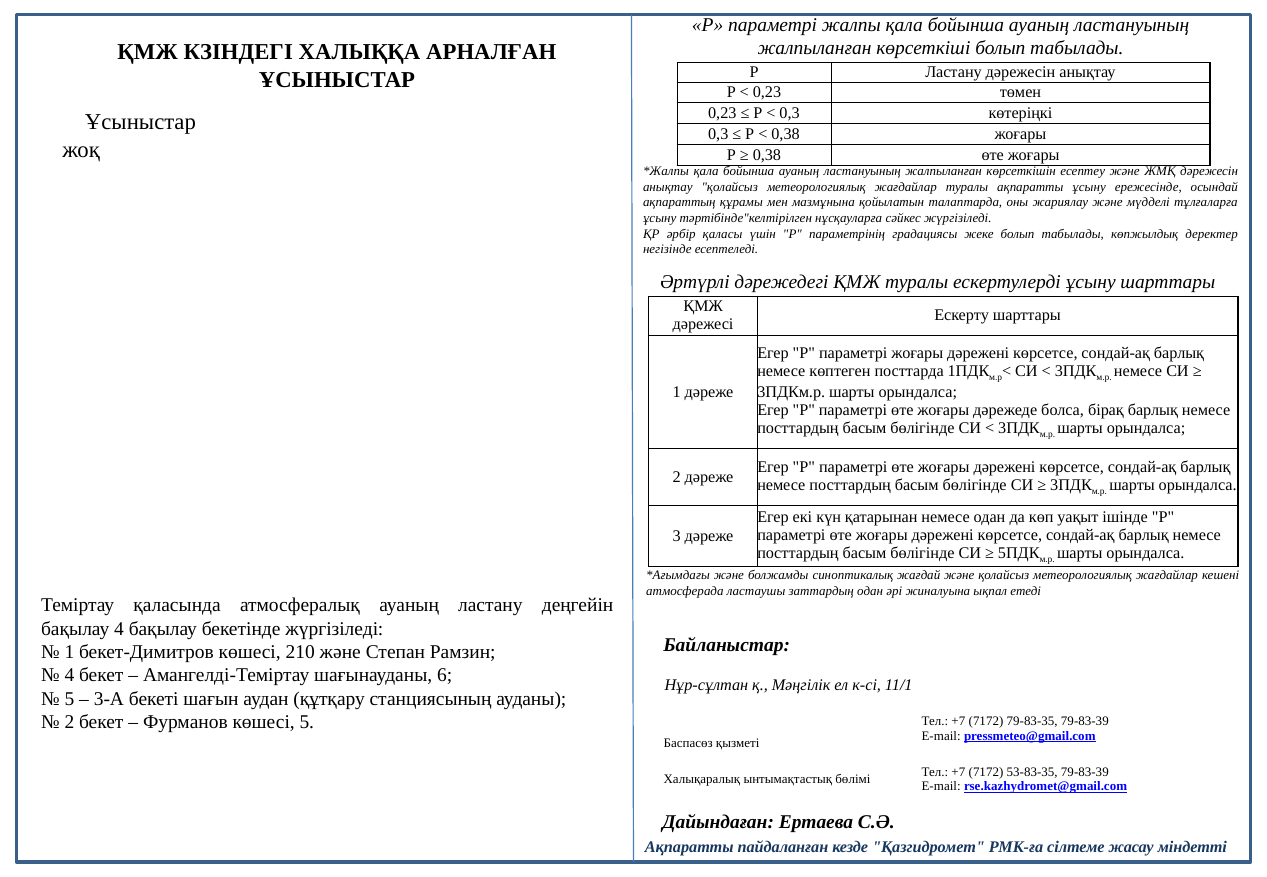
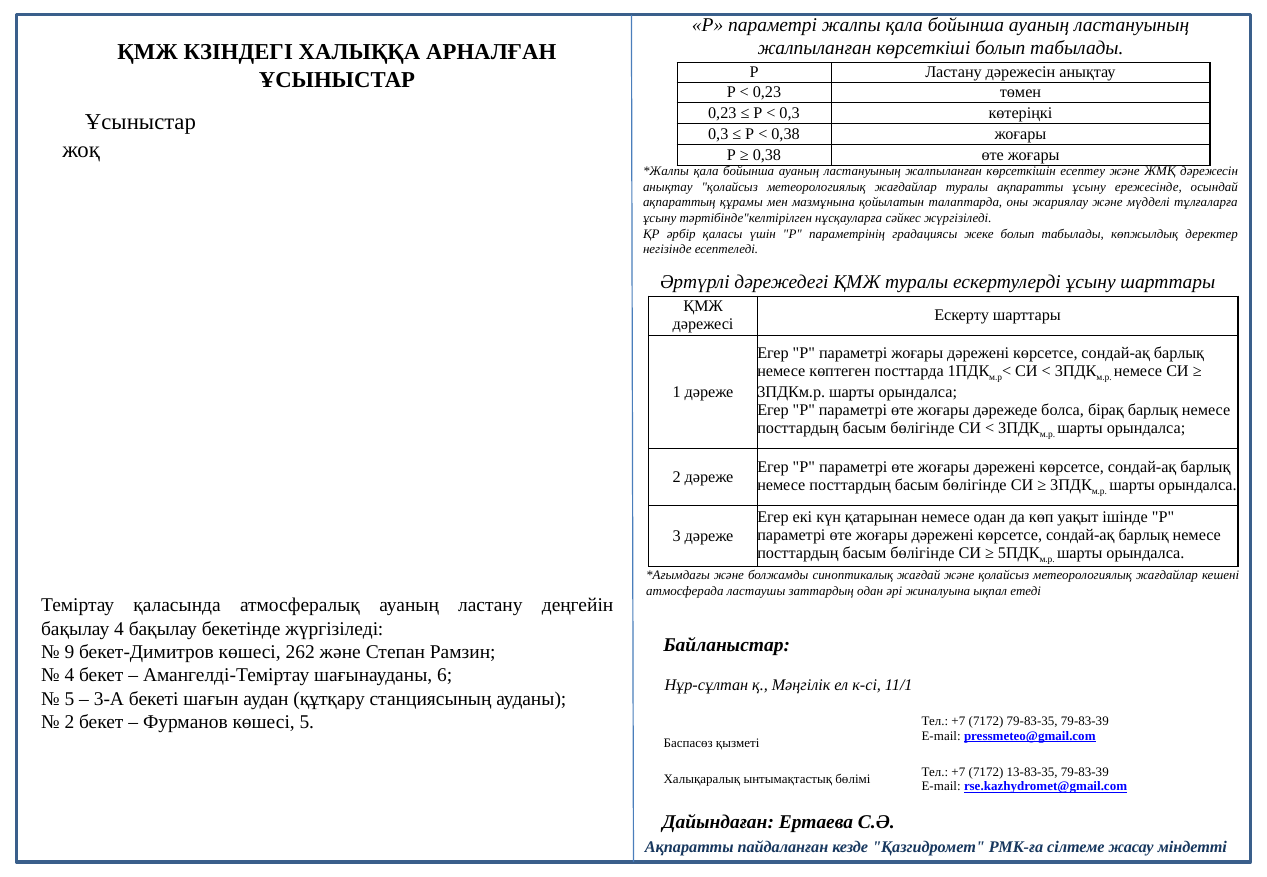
1 at (69, 652): 1 -> 9
210: 210 -> 262
53-83-35: 53-83-35 -> 13-83-35
